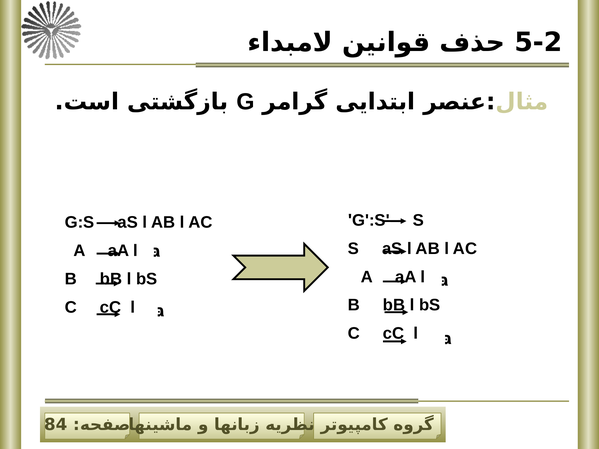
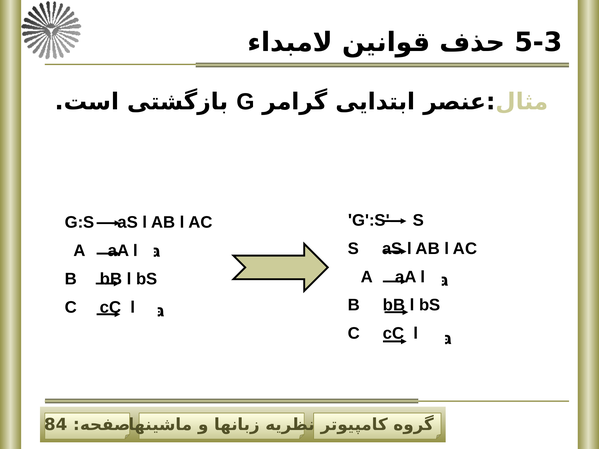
5-2: 5-2 -> 5-3
